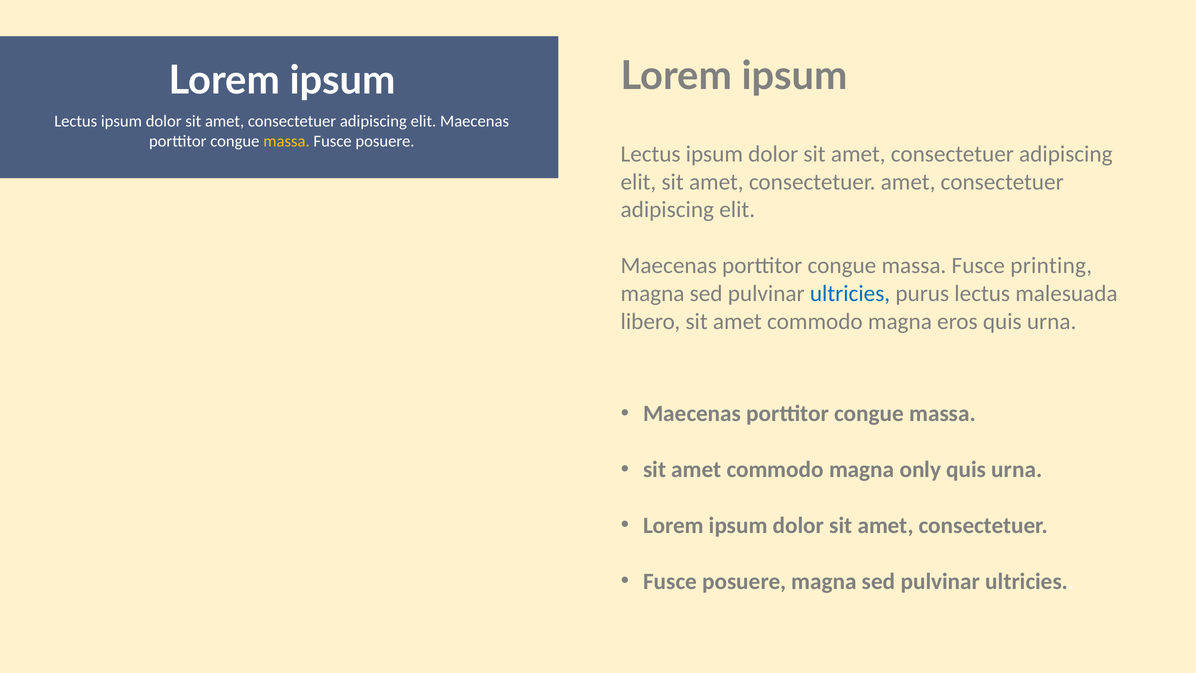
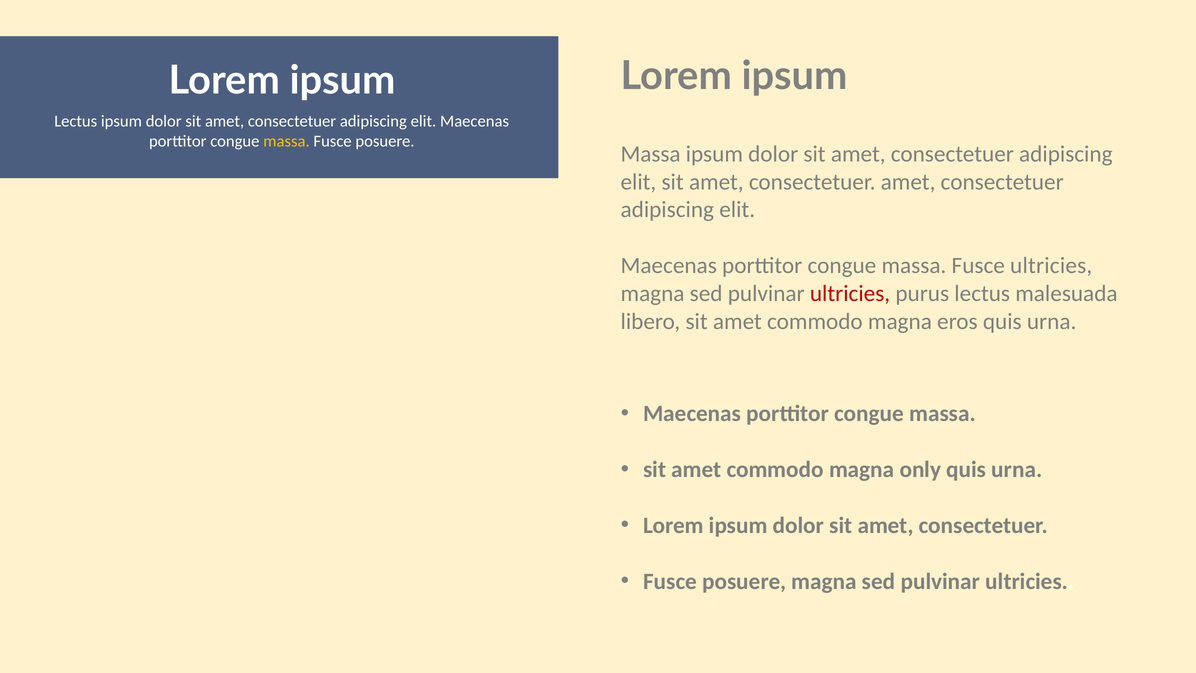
Lectus at (651, 154): Lectus -> Massa
Fusce printing: printing -> ultricies
ultricies at (850, 293) colour: blue -> red
